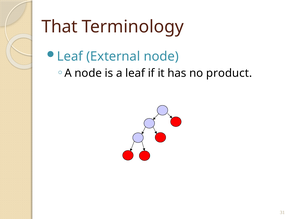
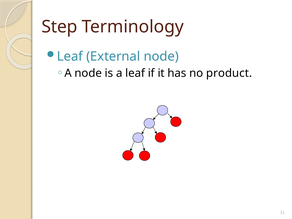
That: That -> Step
